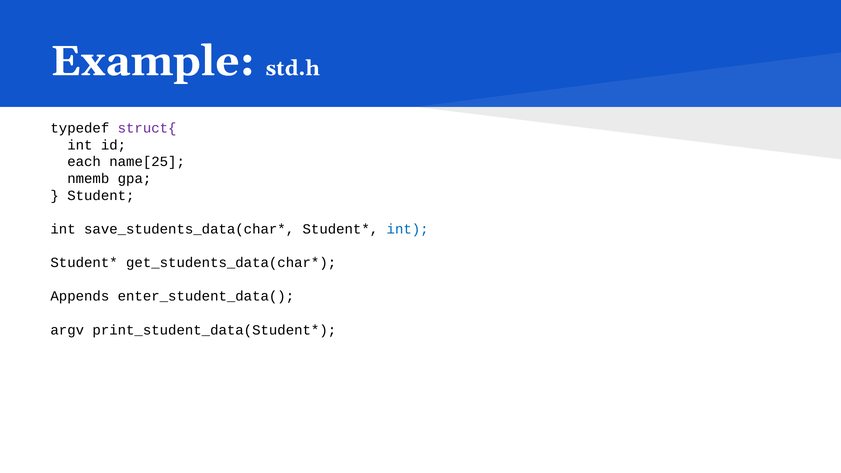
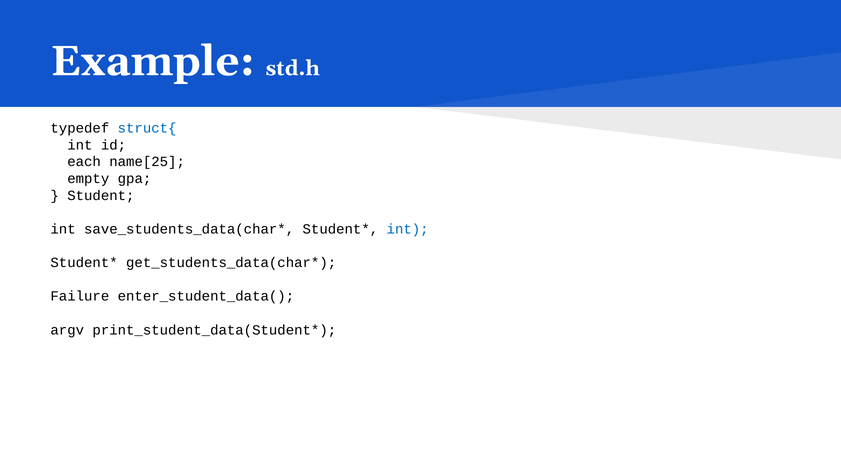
struct{ colour: purple -> blue
nmemb: nmemb -> empty
Appends: Appends -> Failure
